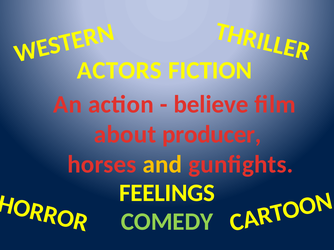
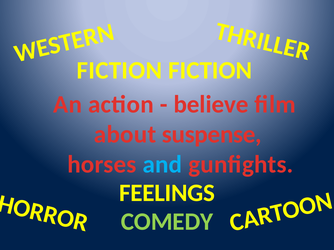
ACTORS at (119, 71): ACTORS -> FICTION
producer: producer -> suspense
and colour: yellow -> light blue
